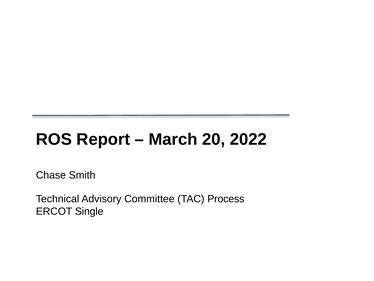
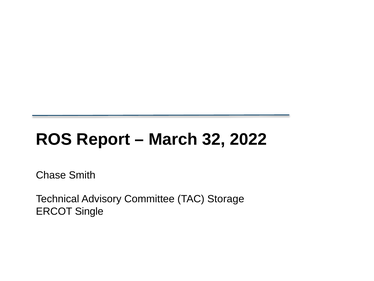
20: 20 -> 32
Process: Process -> Storage
